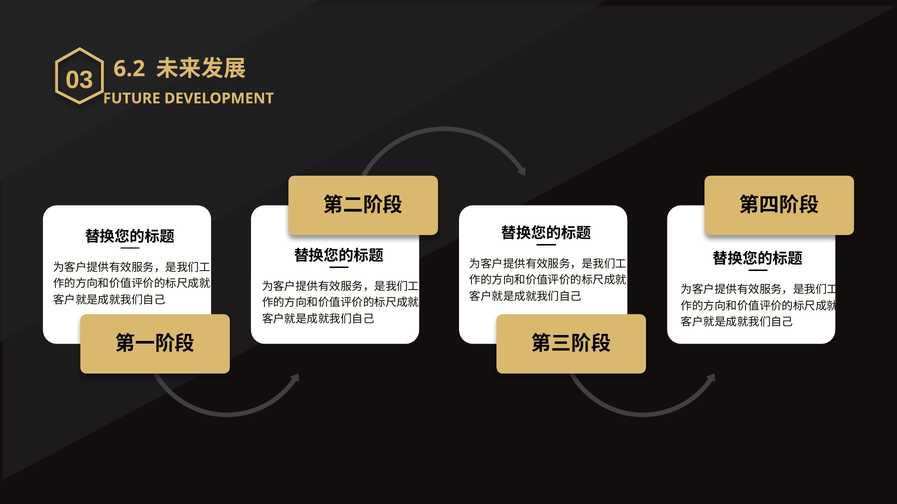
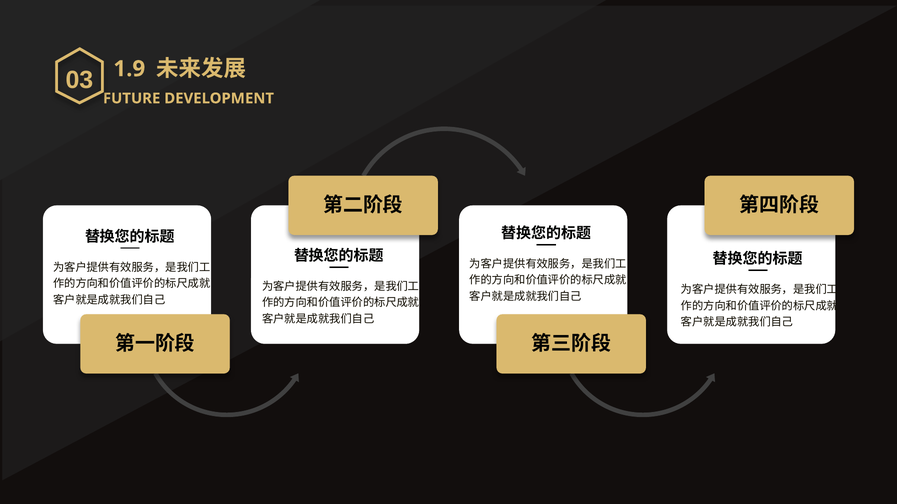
6.2: 6.2 -> 1.9
